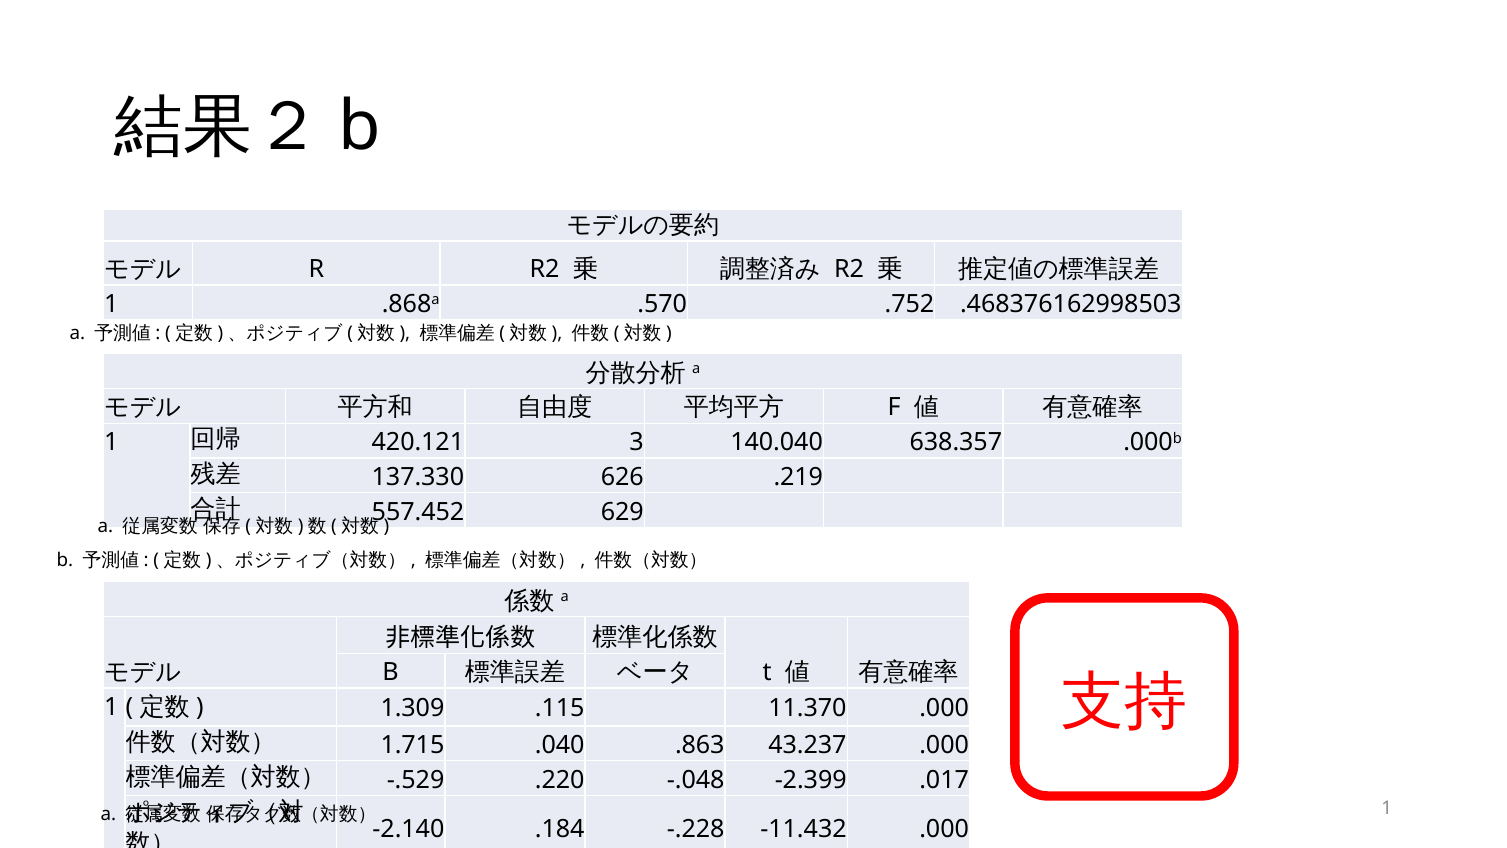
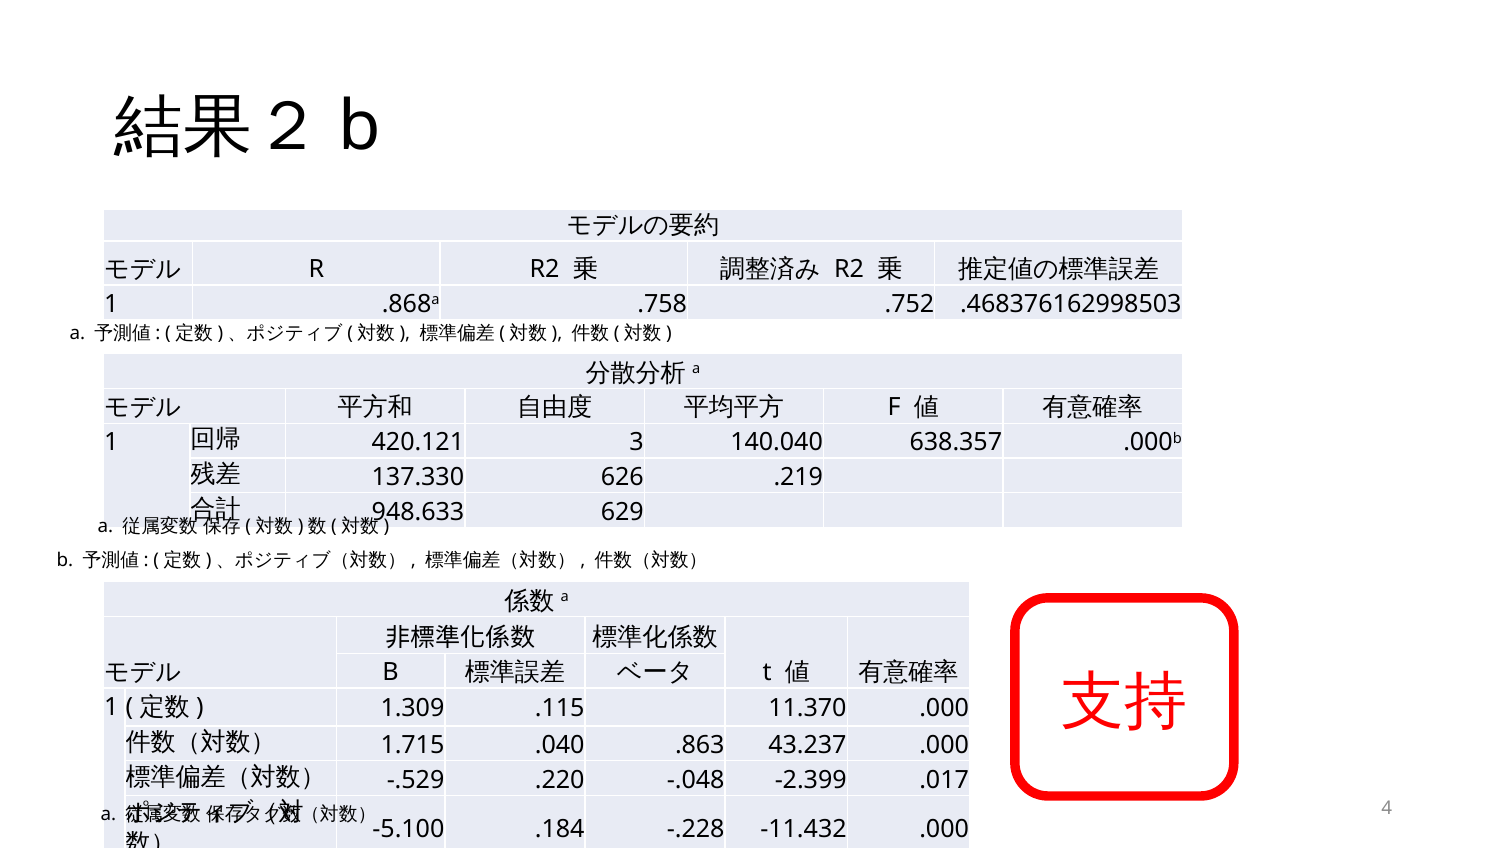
.570: .570 -> .758
557.452: 557.452 -> 948.633
1 at (1387, 808): 1 -> 4
-2.140: -2.140 -> -5.100
